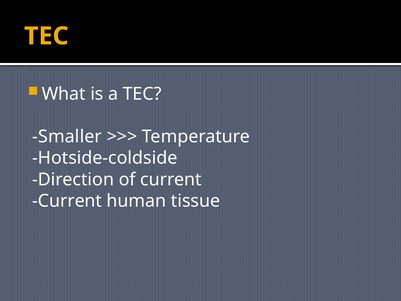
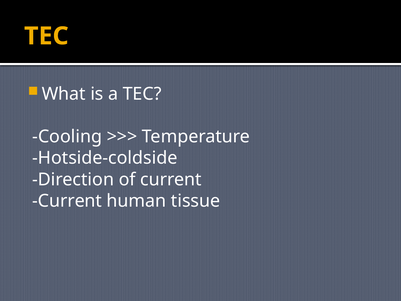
Smaller: Smaller -> Cooling
